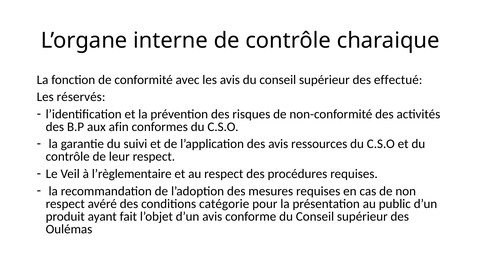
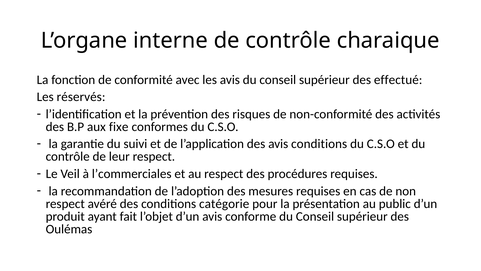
afin: afin -> fixe
avis ressources: ressources -> conditions
l’règlementaire: l’règlementaire -> l’commerciales
